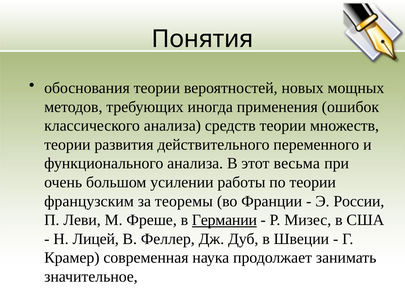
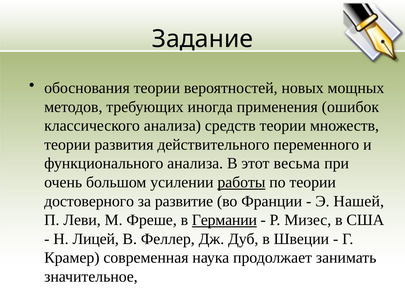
Понятия: Понятия -> Задание
работы underline: none -> present
французским: французским -> достоверного
теоремы: теоремы -> развитие
России: России -> Нашей
